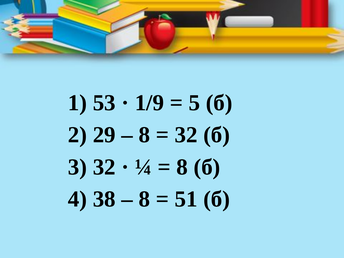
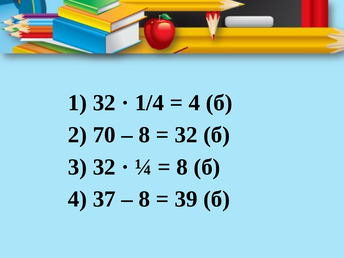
1 53: 53 -> 32
1/9: 1/9 -> 1/4
5 at (194, 103): 5 -> 4
29: 29 -> 70
38: 38 -> 37
51: 51 -> 39
